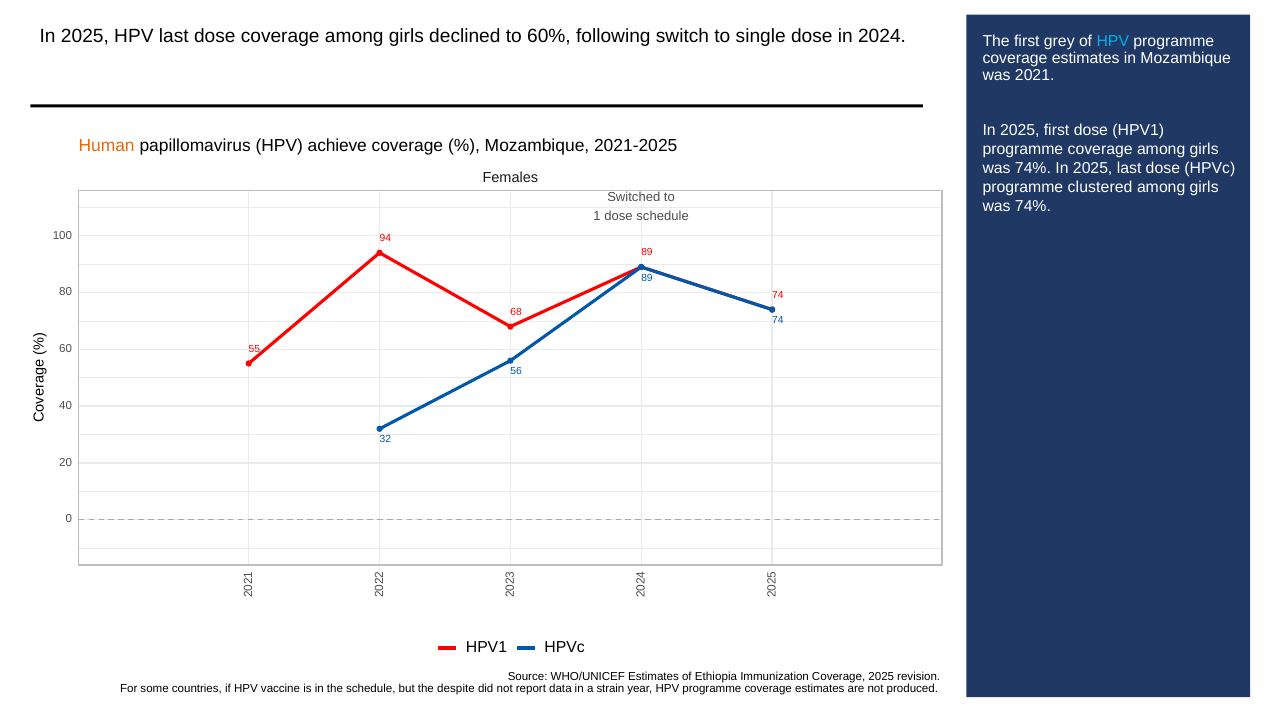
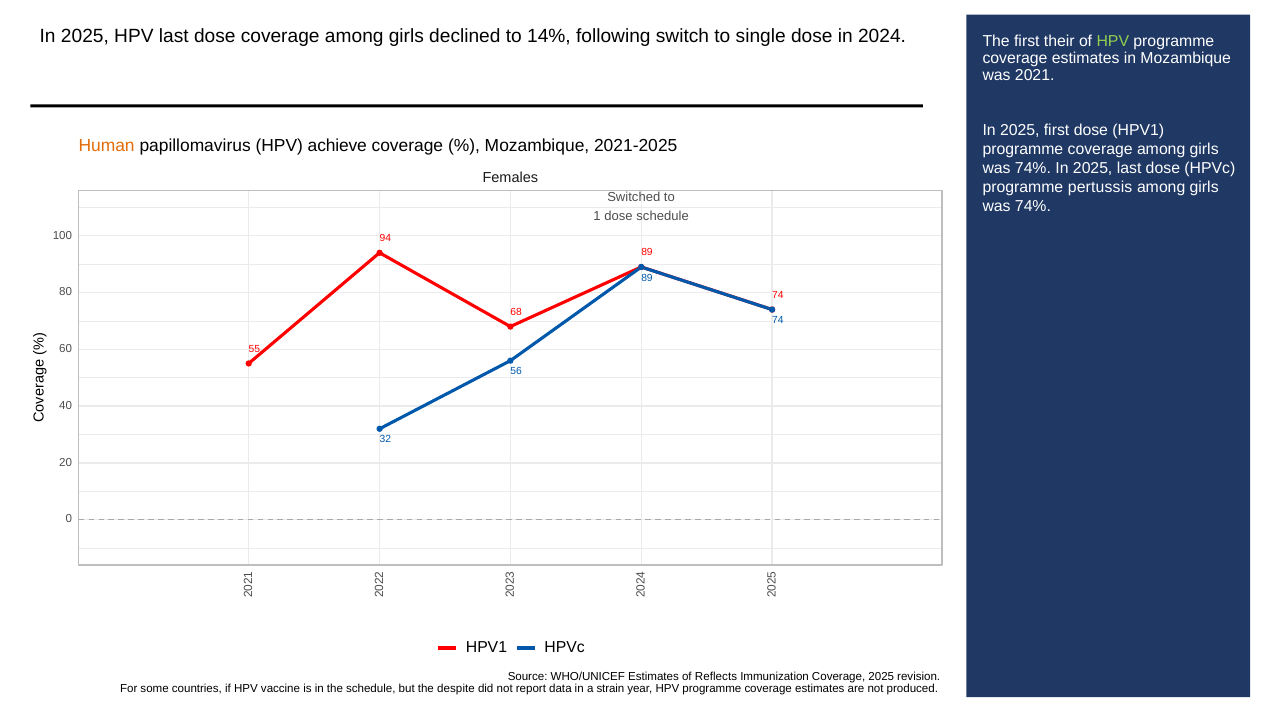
60%: 60% -> 14%
grey: grey -> their
HPV at (1113, 42) colour: light blue -> light green
clustered: clustered -> pertussis
Ethiopia: Ethiopia -> Reflects
